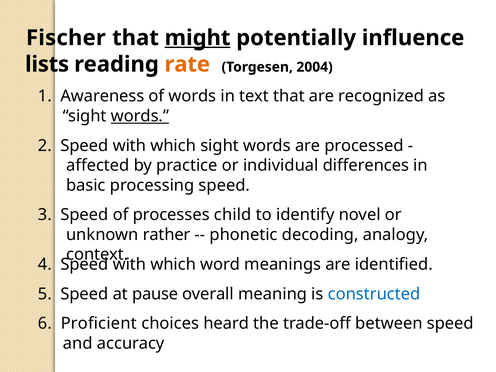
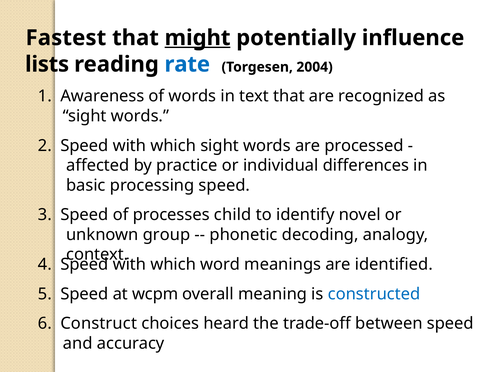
Fischer: Fischer -> Fastest
rate colour: orange -> blue
words at (140, 116) underline: present -> none
rather: rather -> group
pause: pause -> wcpm
Proficient: Proficient -> Construct
